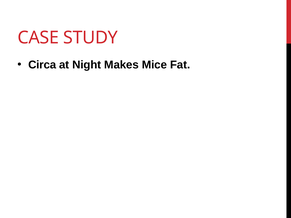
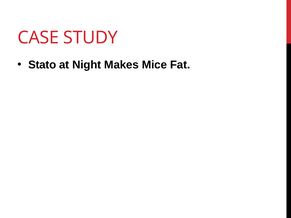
Circa: Circa -> Stato
